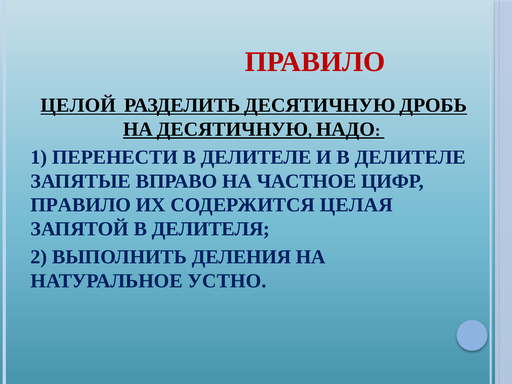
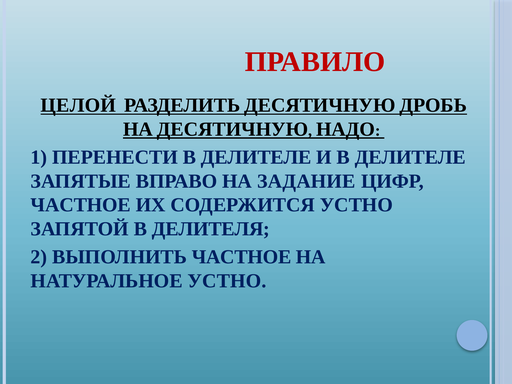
ЧАСТНОЕ: ЧАСТНОЕ -> ЗАДАНИЕ
ПРАВИЛО at (81, 205): ПРАВИЛО -> ЧАСТНОЕ
СОДЕРЖИТСЯ ЦЕЛАЯ: ЦЕЛАЯ -> УСТНО
ВЫПОЛНИТЬ ДЕЛЕНИЯ: ДЕЛЕНИЯ -> ЧАСТНОЕ
